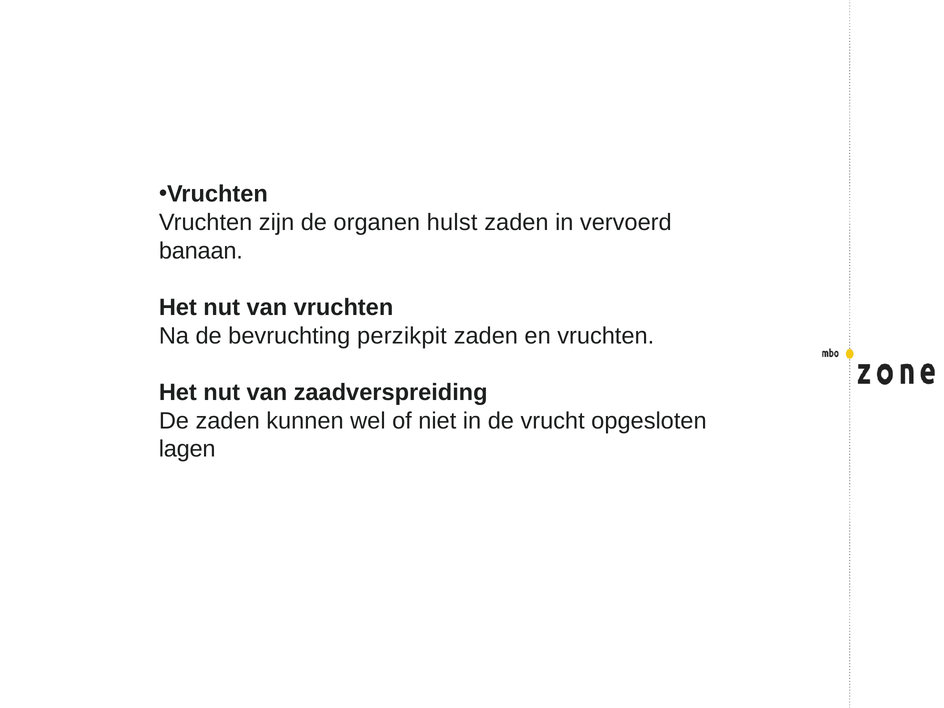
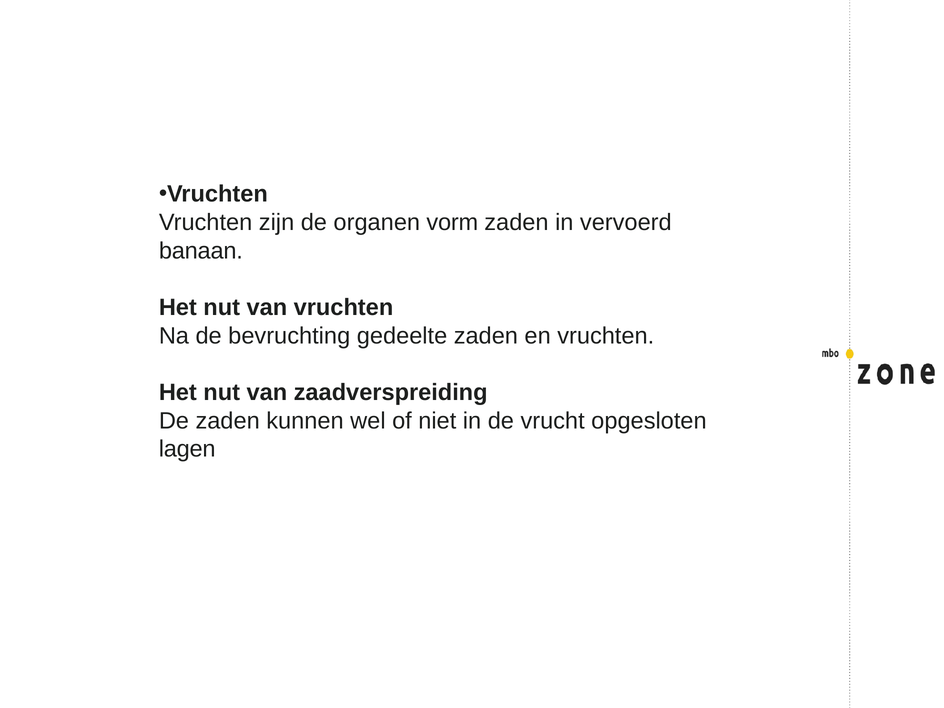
hulst: hulst -> vorm
perzikpit: perzikpit -> gedeelte
